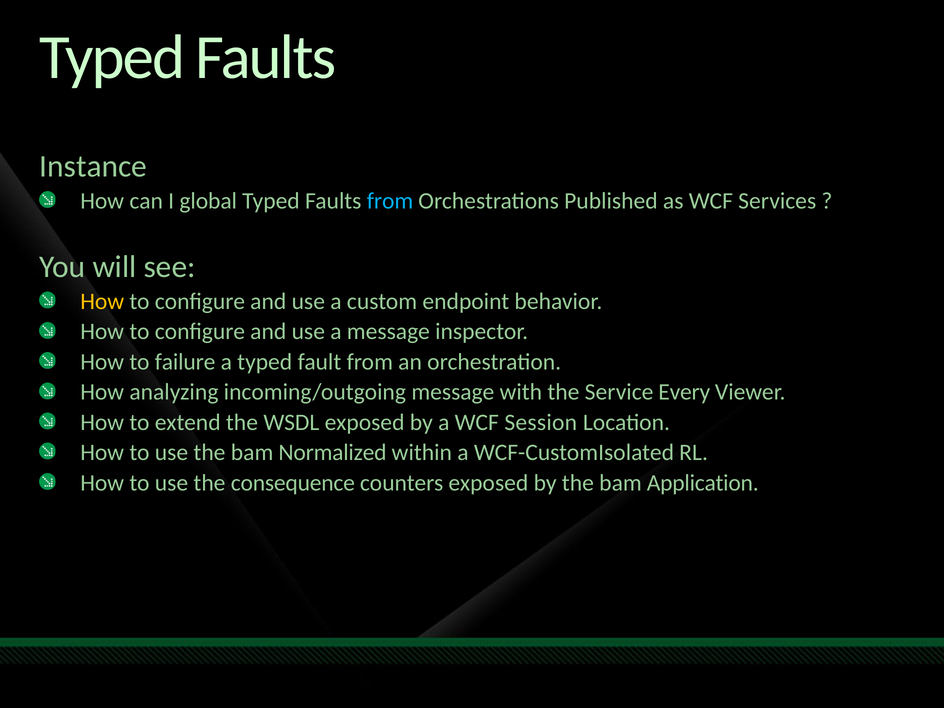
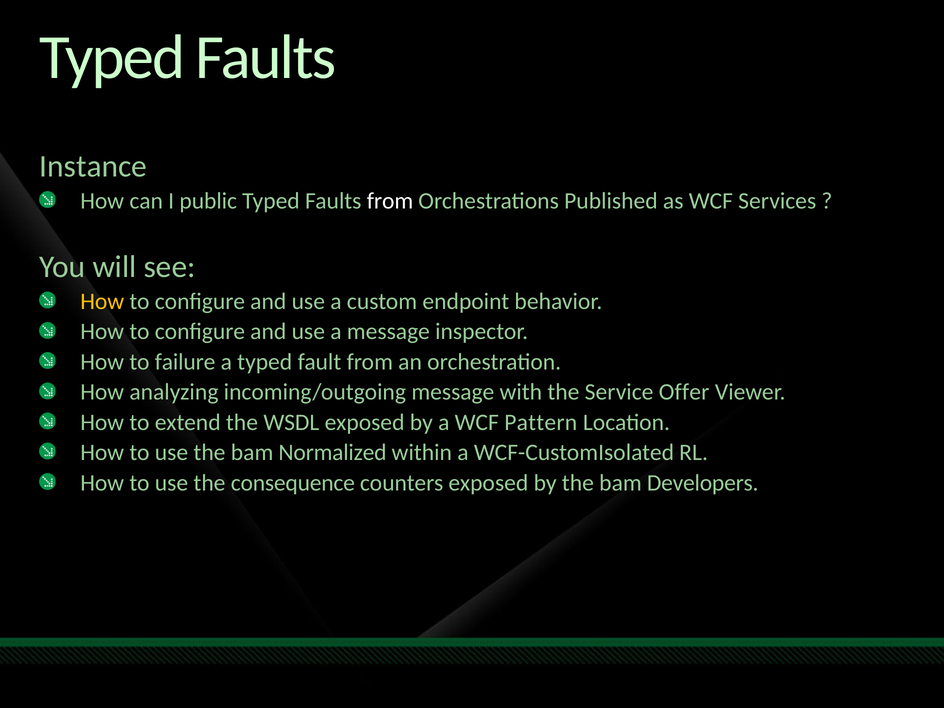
global: global -> public
from at (390, 201) colour: light blue -> white
Every: Every -> Offer
Session: Session -> Pattern
Application: Application -> Developers
